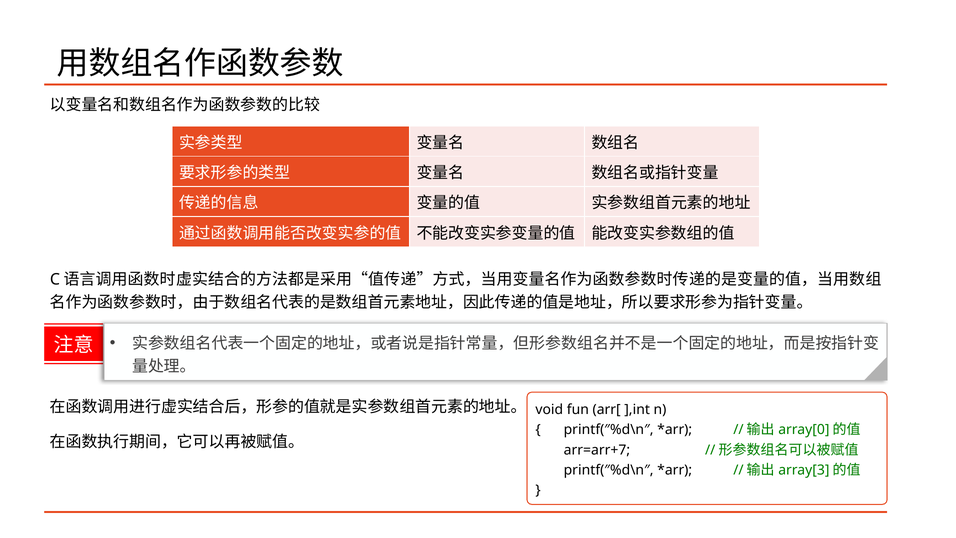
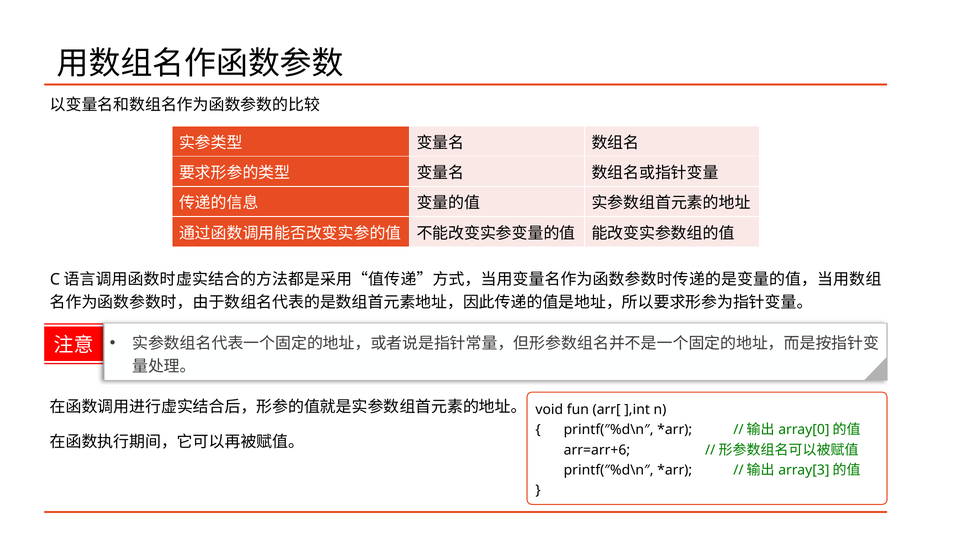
arr=arr+7: arr=arr+7 -> arr=arr+6
